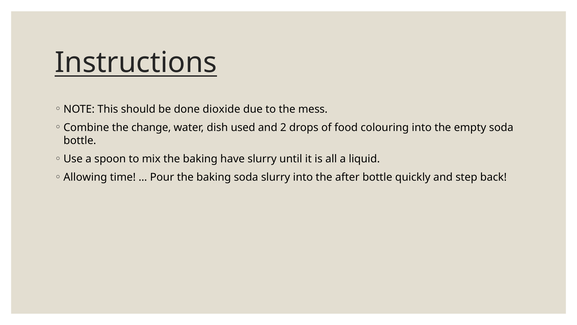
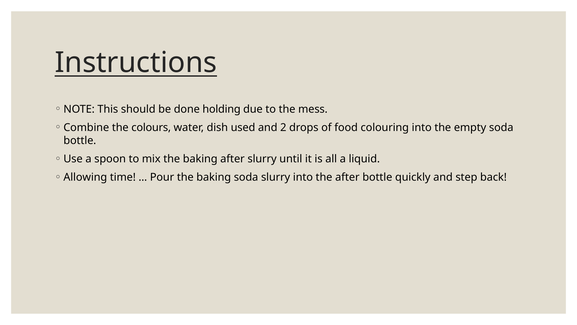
dioxide: dioxide -> holding
change: change -> colours
baking have: have -> after
